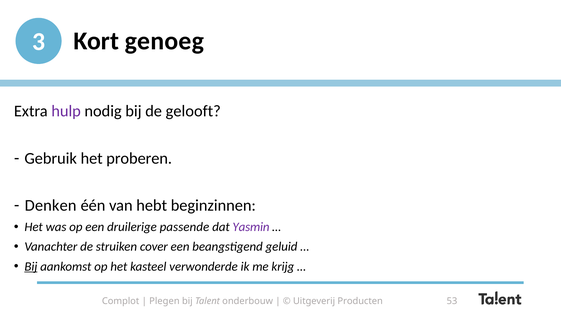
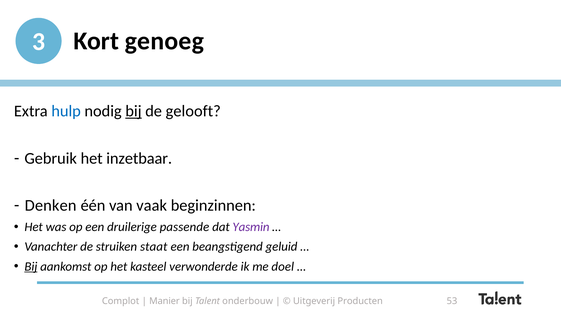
hulp colour: purple -> blue
bij at (133, 111) underline: none -> present
proberen: proberen -> inzetbaar
hebt: hebt -> vaak
cover: cover -> staat
krijg: krijg -> doel
Plegen: Plegen -> Manier
